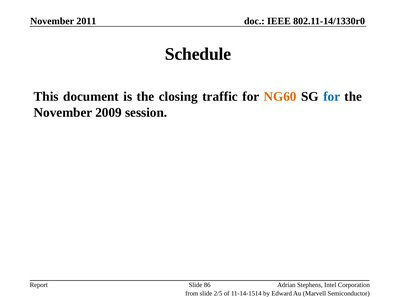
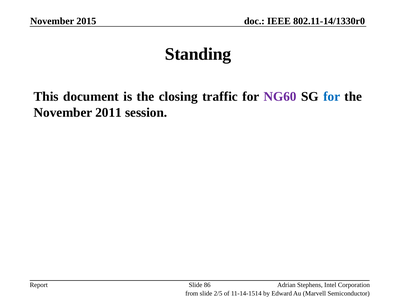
2011: 2011 -> 2015
Schedule: Schedule -> Standing
NG60 colour: orange -> purple
2009: 2009 -> 2011
